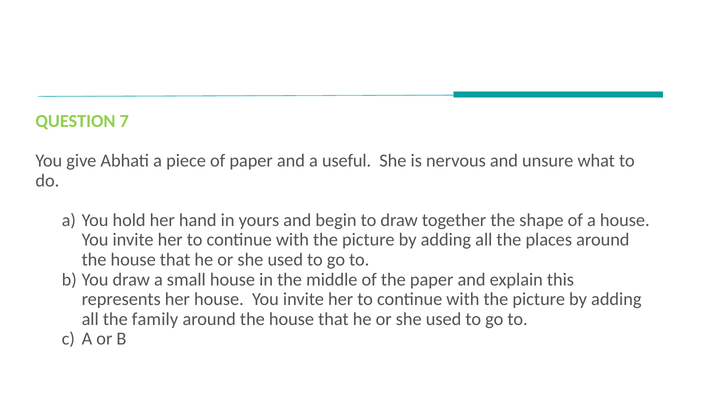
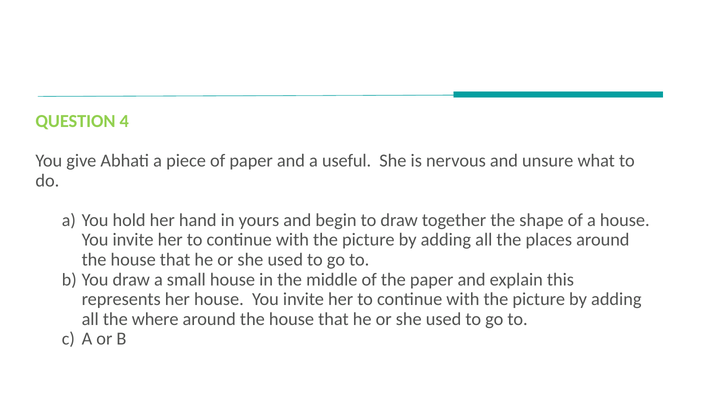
7: 7 -> 4
family: family -> where
